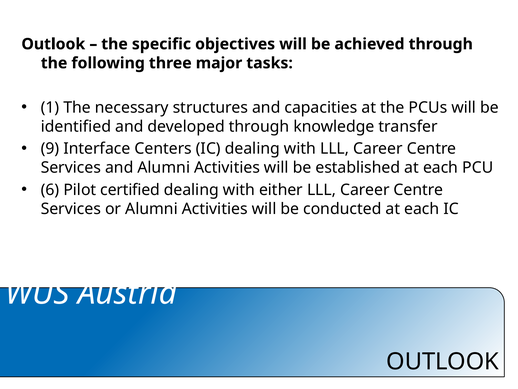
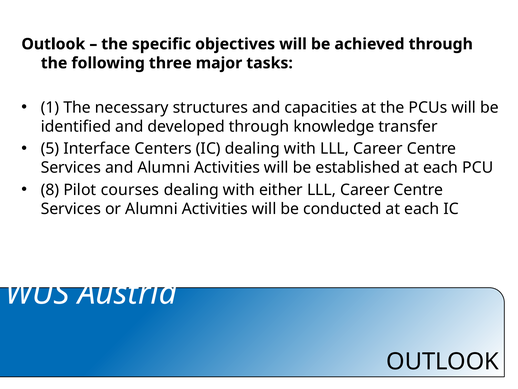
9: 9 -> 5
6: 6 -> 8
certified: certified -> courses
